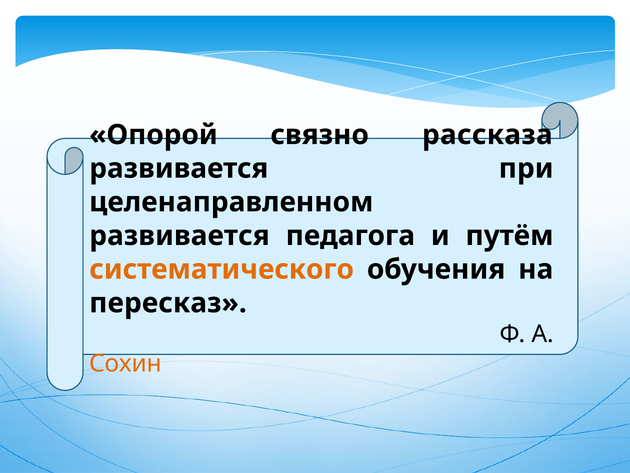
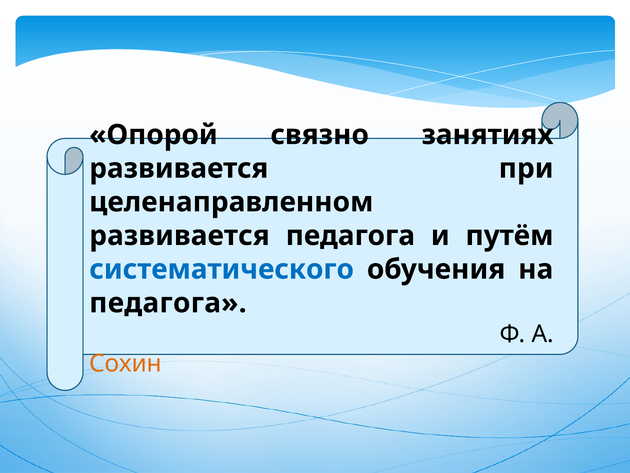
рассказа: рассказа -> занятиях
систематического colour: orange -> blue
пересказ at (168, 303): пересказ -> педагога
